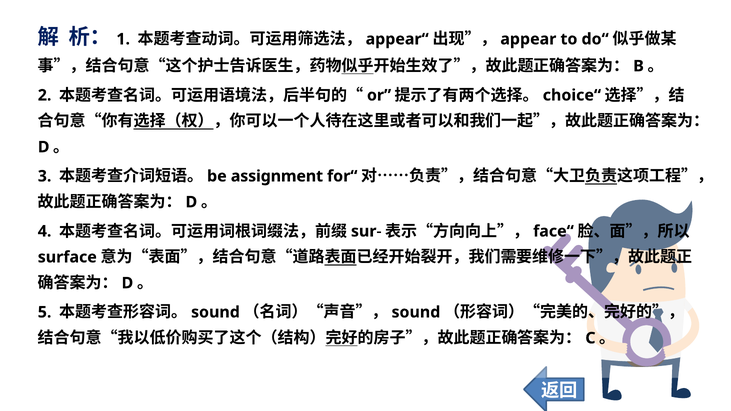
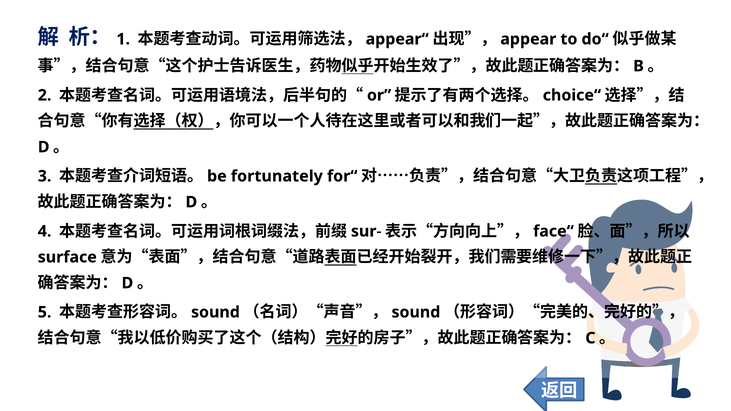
assignment: assignment -> fortunately
